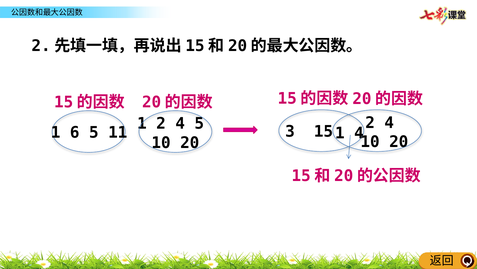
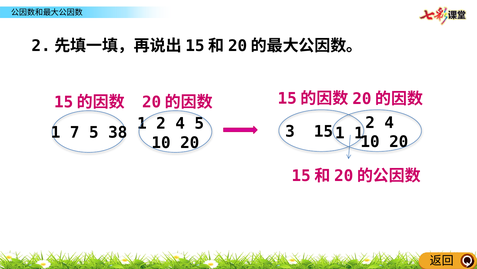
6: 6 -> 7
11: 11 -> 38
1 4: 4 -> 1
